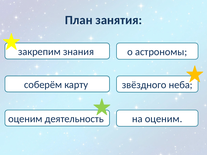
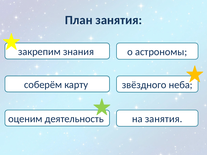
на оценим: оценим -> занятия
